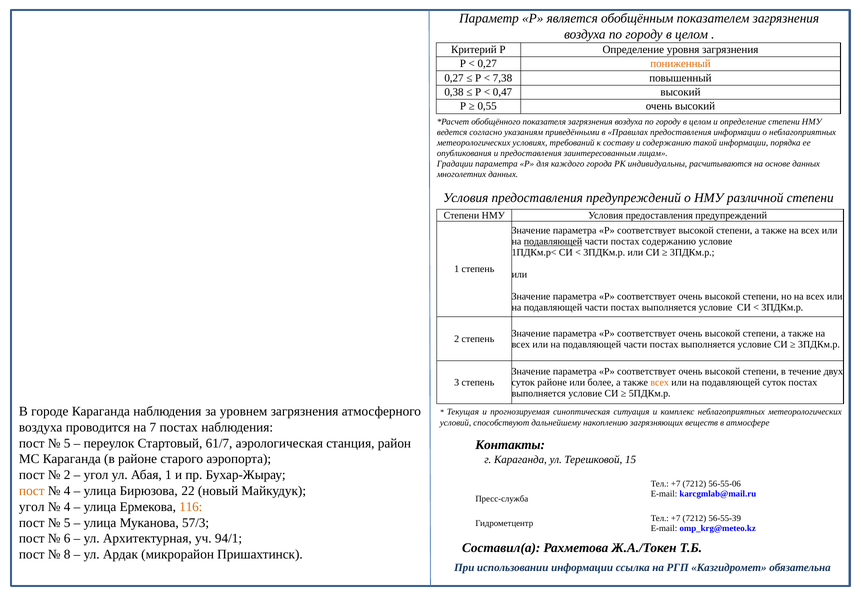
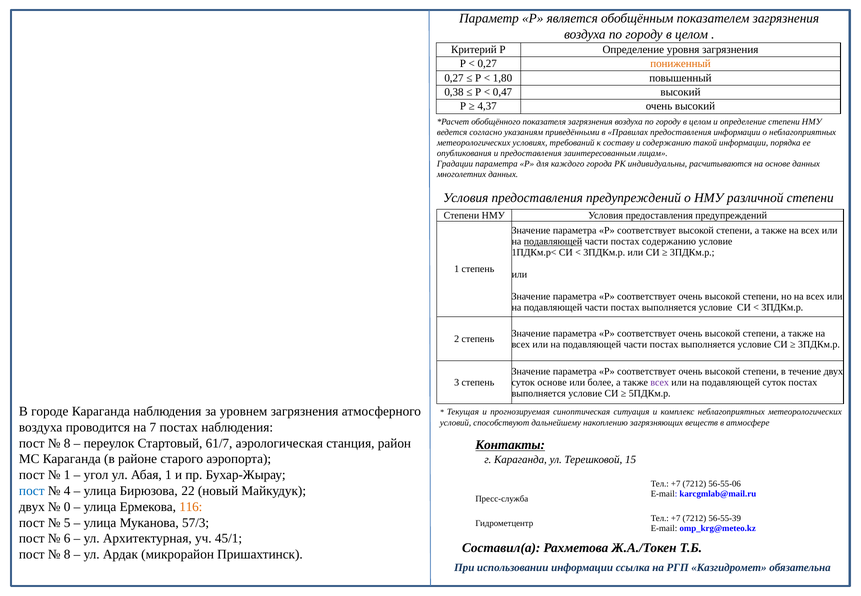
7,38: 7,38 -> 1,80
0,55: 0,55 -> 4,37
суток районе: районе -> основе
всех at (660, 383) colour: orange -> purple
5 at (67, 443): 5 -> 8
Контакты underline: none -> present
2 at (67, 475): 2 -> 1
пост at (32, 491) colour: orange -> blue
угол at (32, 507): угол -> двух
4 at (67, 507): 4 -> 0
94/1: 94/1 -> 45/1
